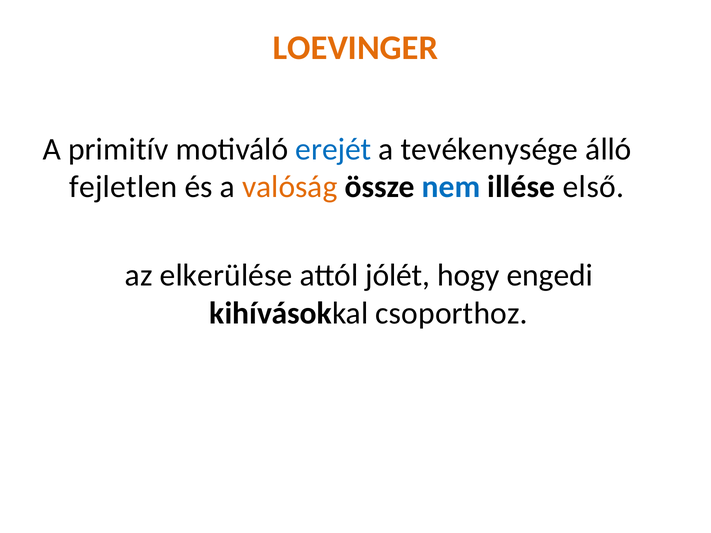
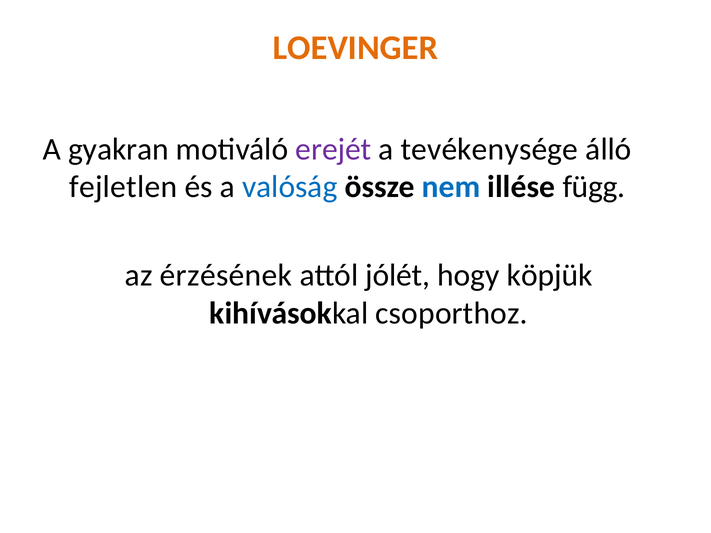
primitív: primitív -> gyakran
erejét colour: blue -> purple
valóság colour: orange -> blue
első: első -> függ
elkerülése: elkerülése -> érzésének
engedi: engedi -> köpjük
